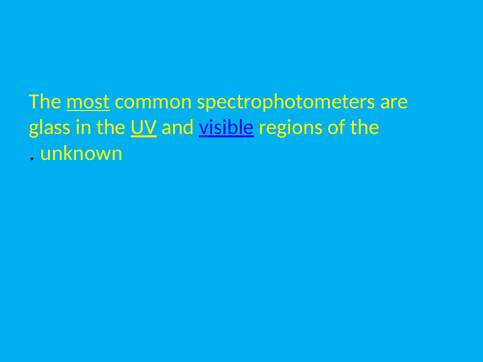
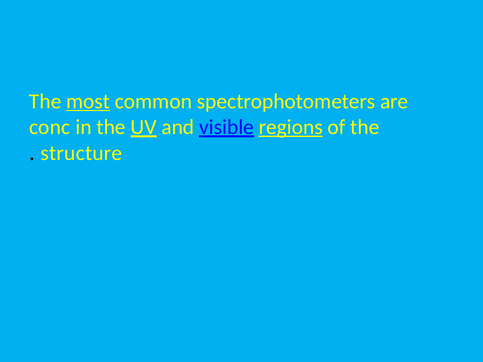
glass: glass -> conc
regions underline: none -> present
unknown: unknown -> structure
